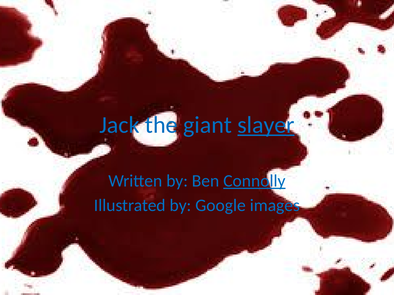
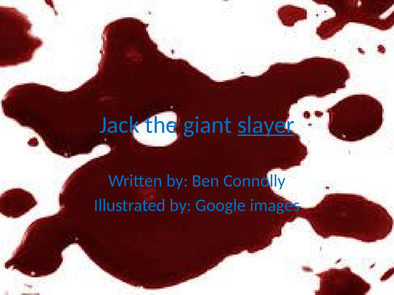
Connolly underline: present -> none
